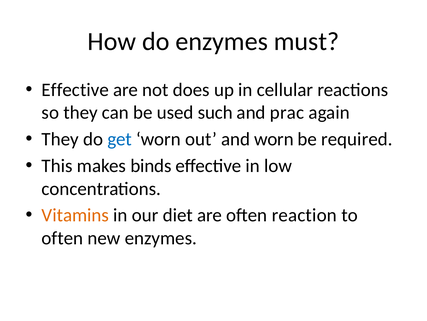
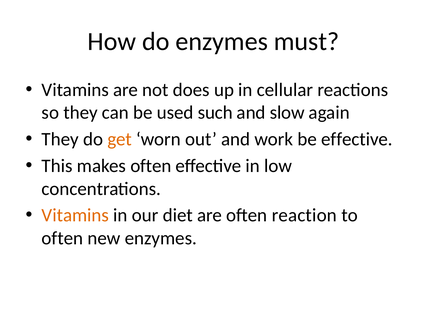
Effective at (75, 90): Effective -> Vitamins
prac: prac -> slow
get colour: blue -> orange
and worn: worn -> work
be required: required -> effective
makes binds: binds -> often
